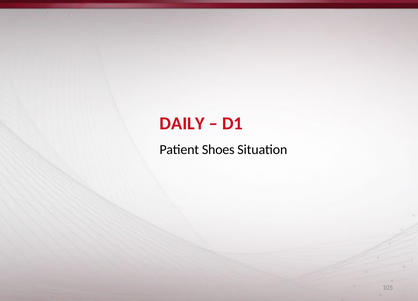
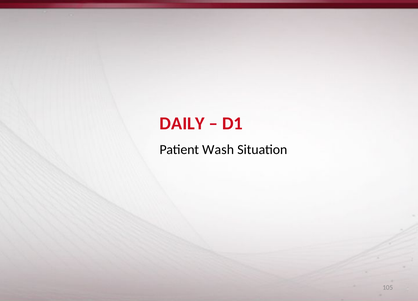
Shoes: Shoes -> Wash
